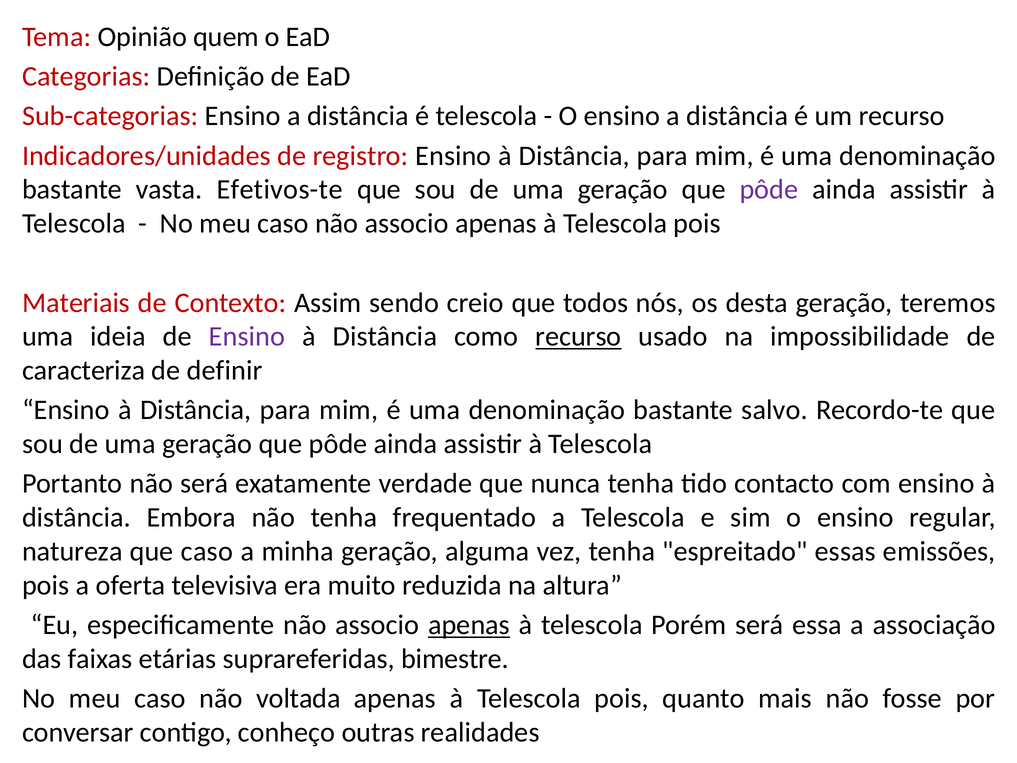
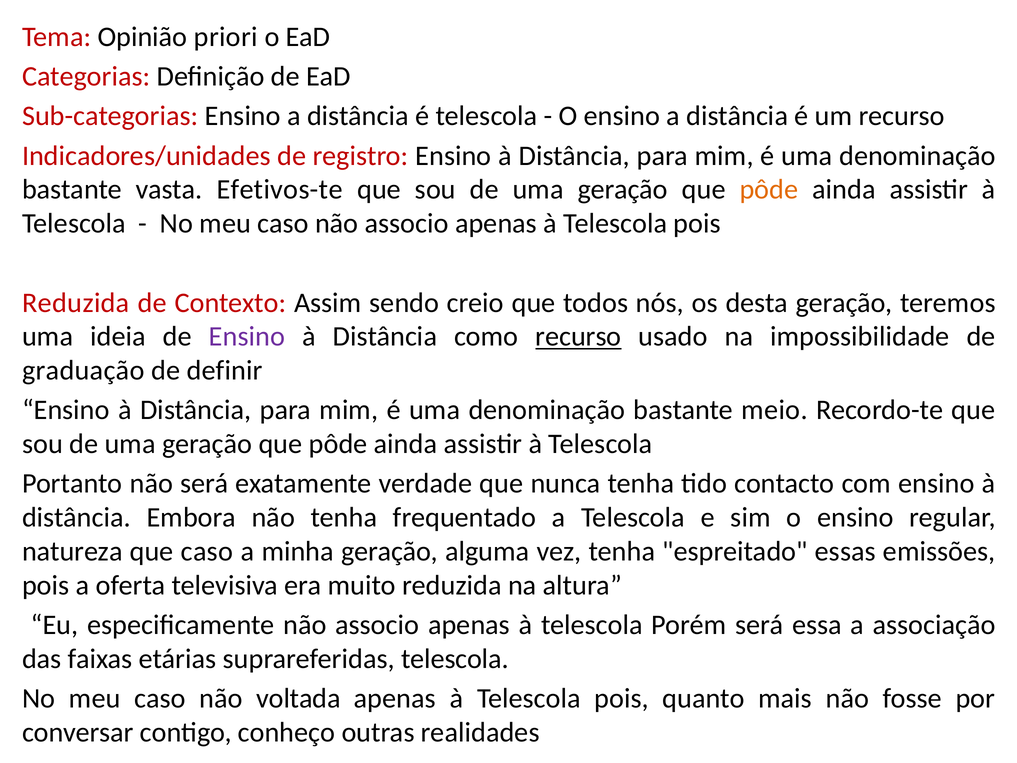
quem: quem -> priori
pôde at (769, 190) colour: purple -> orange
Materiais at (76, 303): Materiais -> Reduzida
caracteriza: caracteriza -> graduação
salvo: salvo -> meio
apenas at (469, 625) underline: present -> none
suprareferidas bimestre: bimestre -> telescola
